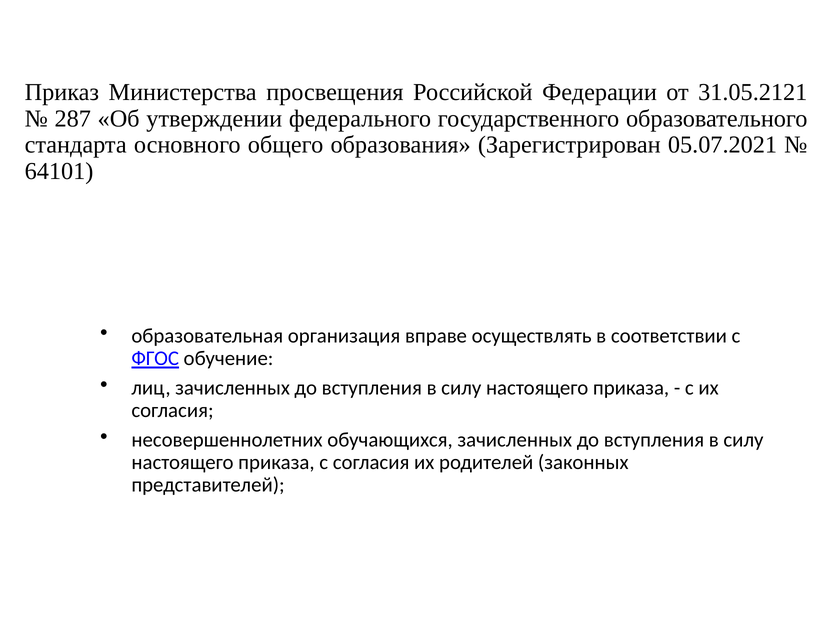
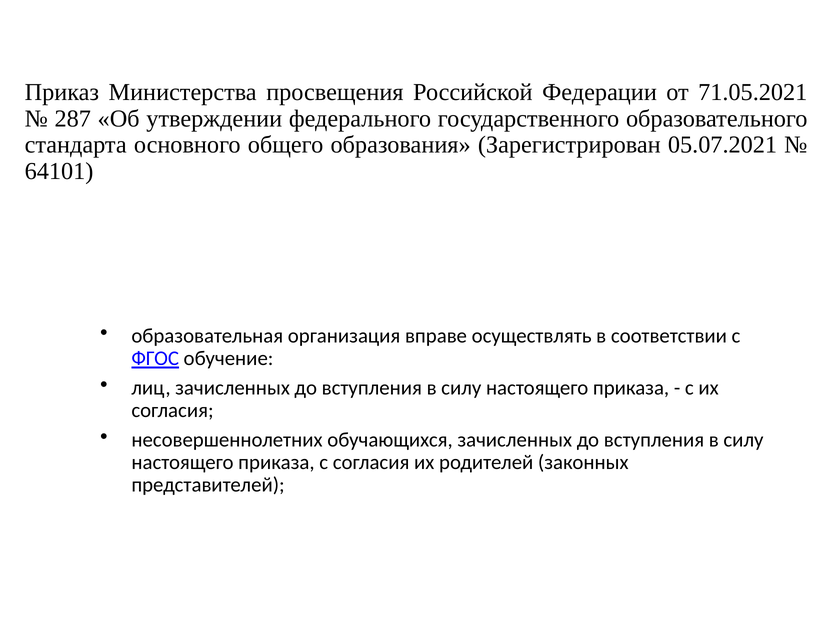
31.05.2121: 31.05.2121 -> 71.05.2021
